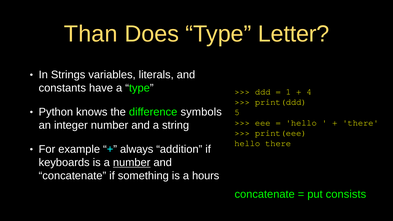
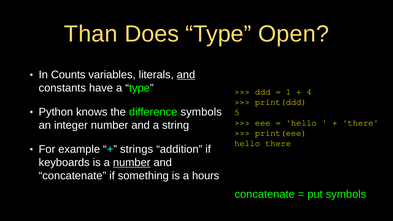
Letter: Letter -> Open
Strings: Strings -> Counts
and at (186, 75) underline: none -> present
always: always -> strings
put consists: consists -> symbols
